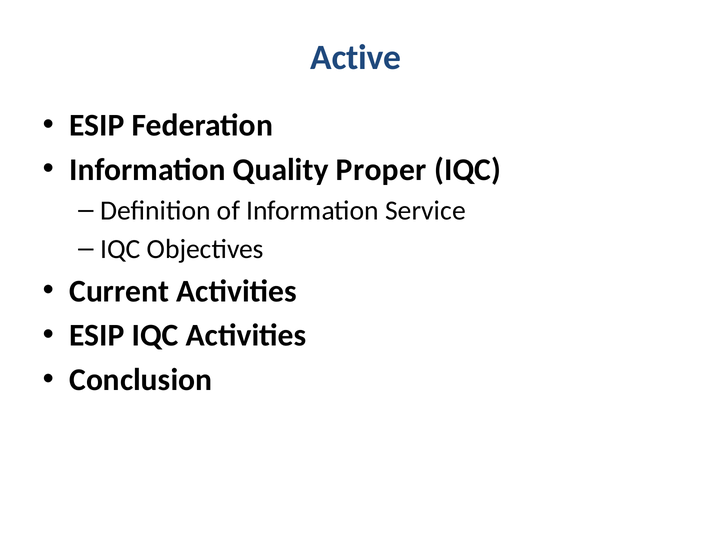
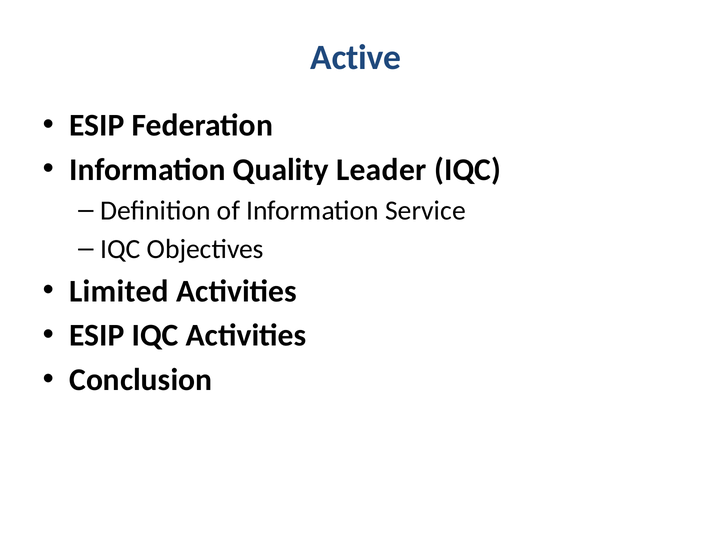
Proper: Proper -> Leader
Current: Current -> Limited
